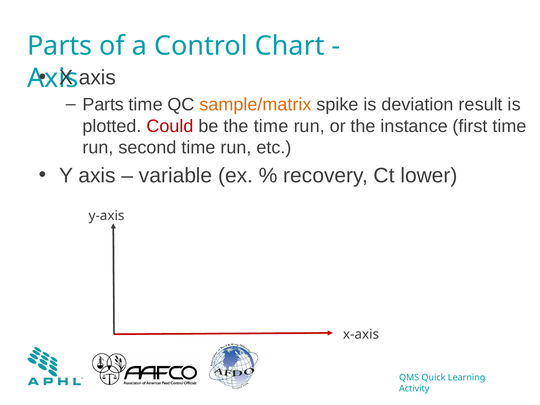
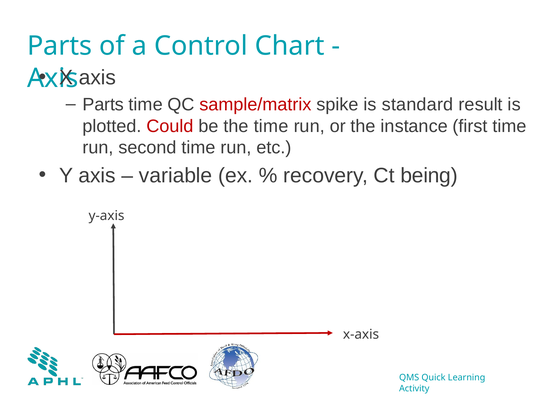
sample/matrix colour: orange -> red
deviation: deviation -> standard
lower: lower -> being
